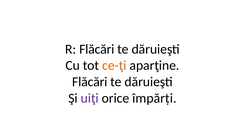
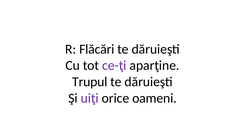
ce-ţi colour: orange -> purple
Flăcări at (90, 82): Flăcări -> Trupul
împărți: împărți -> oameni
